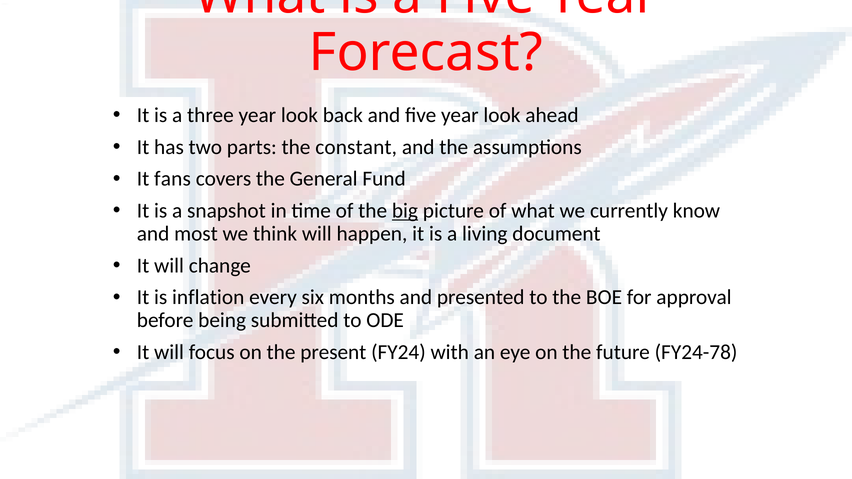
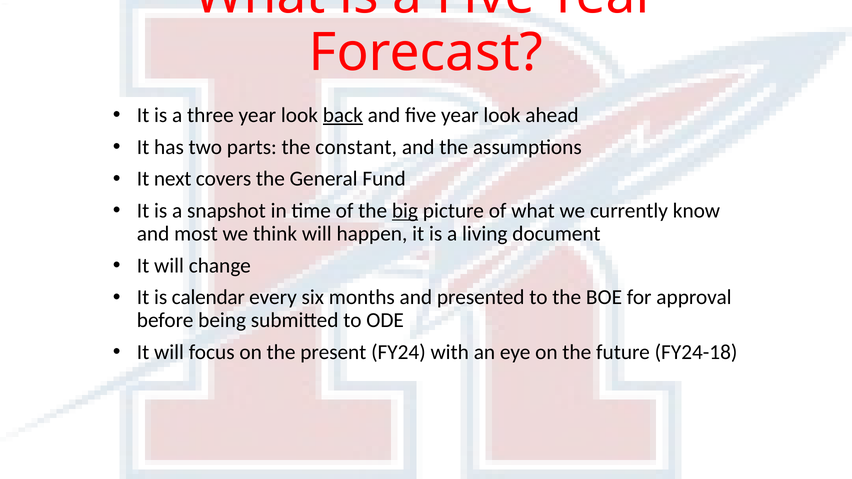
back underline: none -> present
fans: fans -> next
inflation: inflation -> calendar
FY24-78: FY24-78 -> FY24-18
